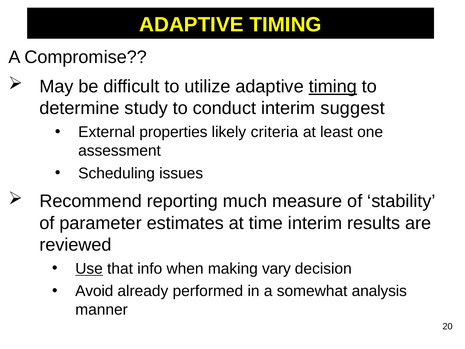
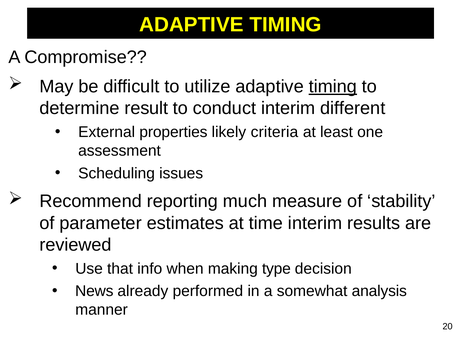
study: study -> result
suggest: suggest -> different
Use underline: present -> none
vary: vary -> type
Avoid: Avoid -> News
